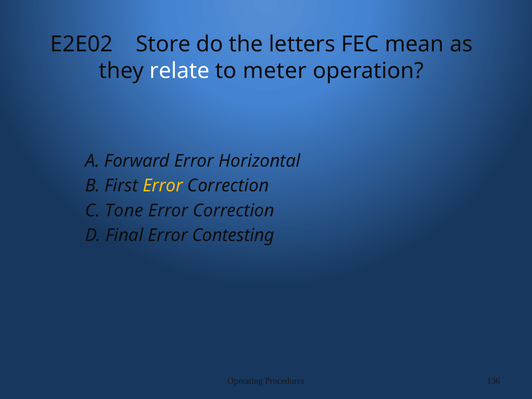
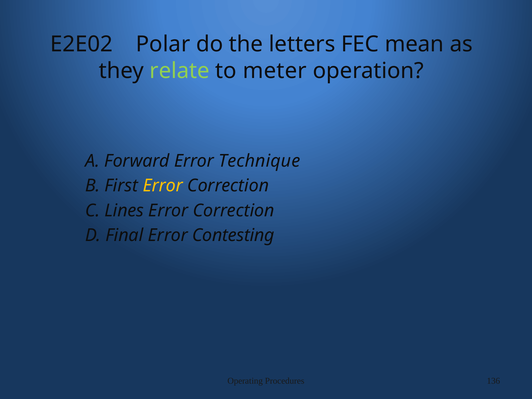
Store: Store -> Polar
relate colour: white -> light green
Horizontal: Horizontal -> Technique
Tone: Tone -> Lines
